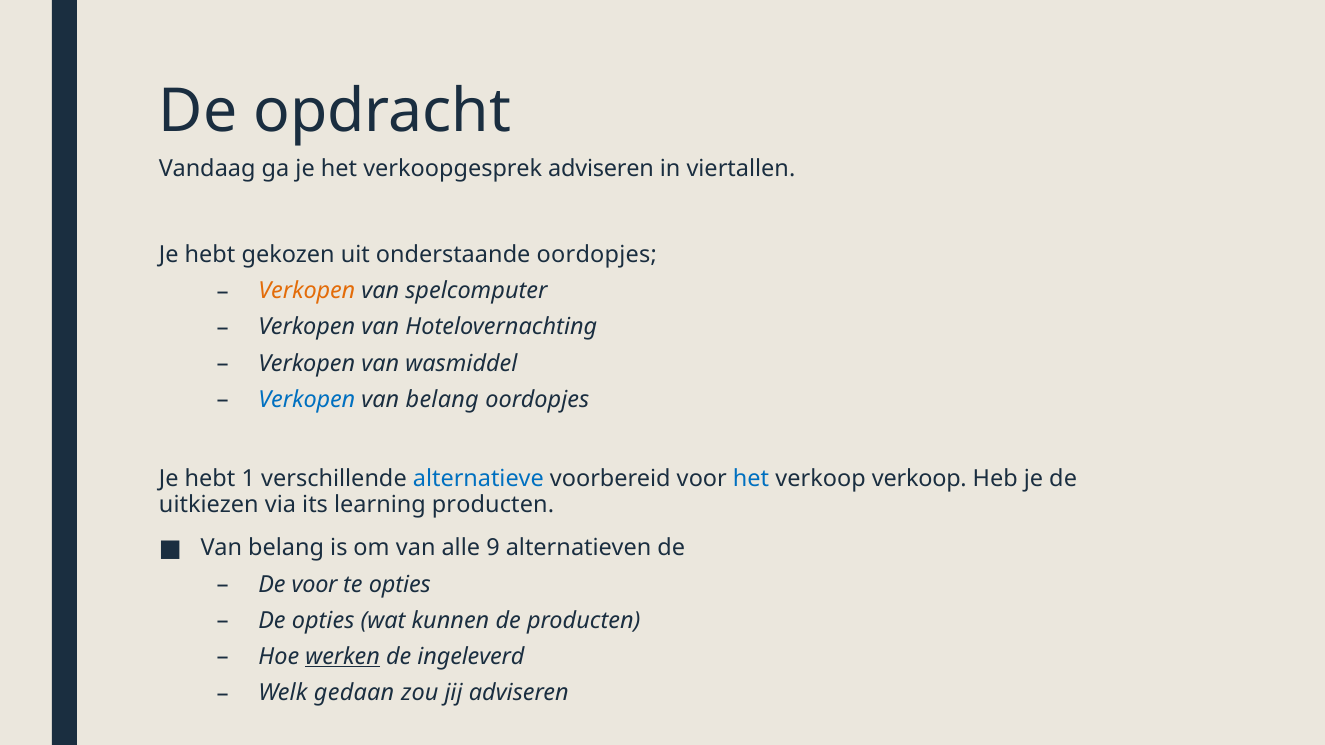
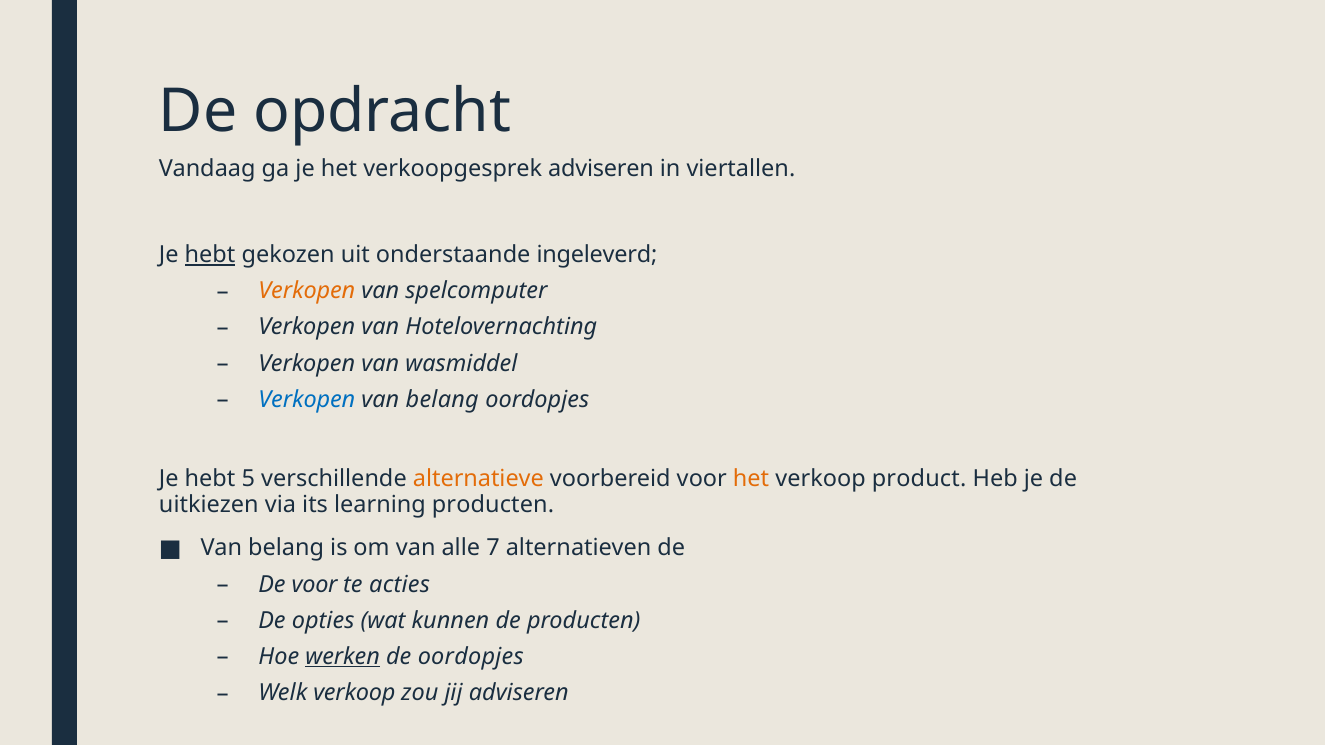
hebt at (210, 255) underline: none -> present
onderstaande oordopjes: oordopjes -> ingeleverd
1: 1 -> 5
alternatieve colour: blue -> orange
het at (751, 479) colour: blue -> orange
verkoop verkoop: verkoop -> product
9: 9 -> 7
te opties: opties -> acties
de ingeleverd: ingeleverd -> oordopjes
Welk gedaan: gedaan -> verkoop
